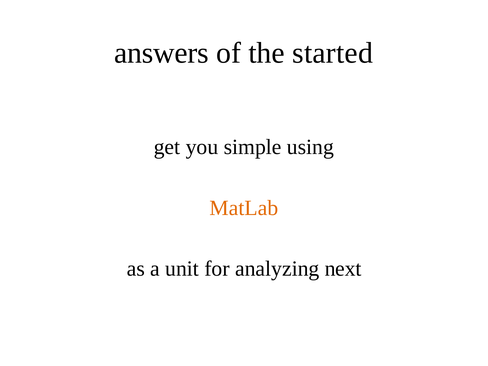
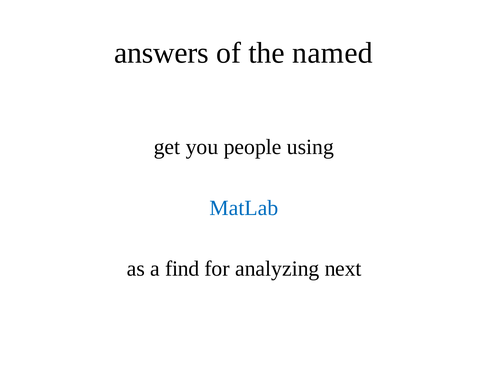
started: started -> named
simple: simple -> people
MatLab colour: orange -> blue
unit: unit -> find
